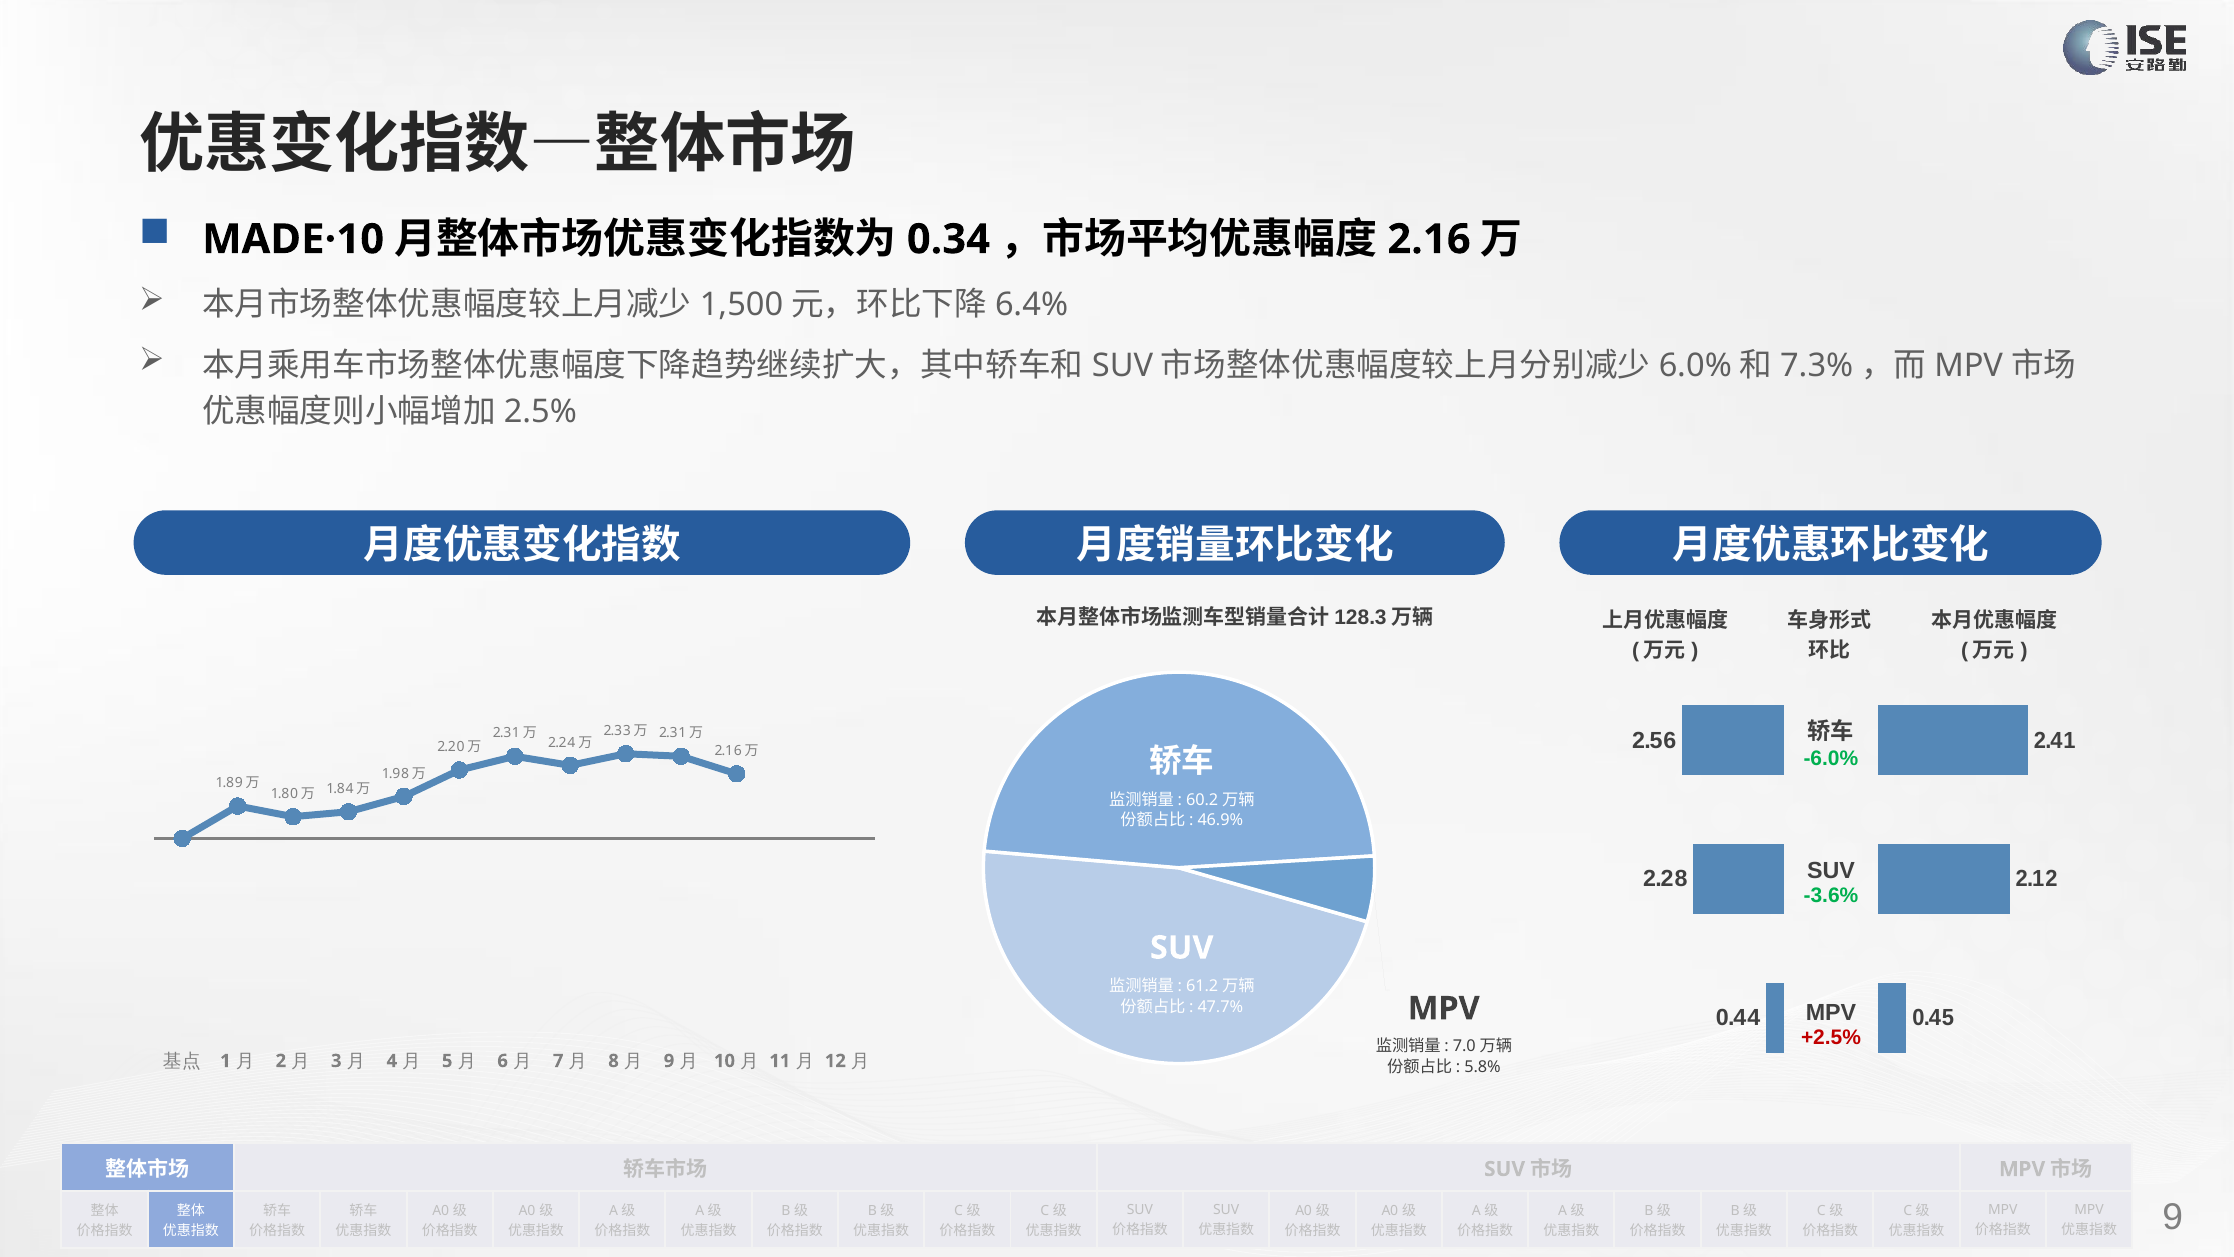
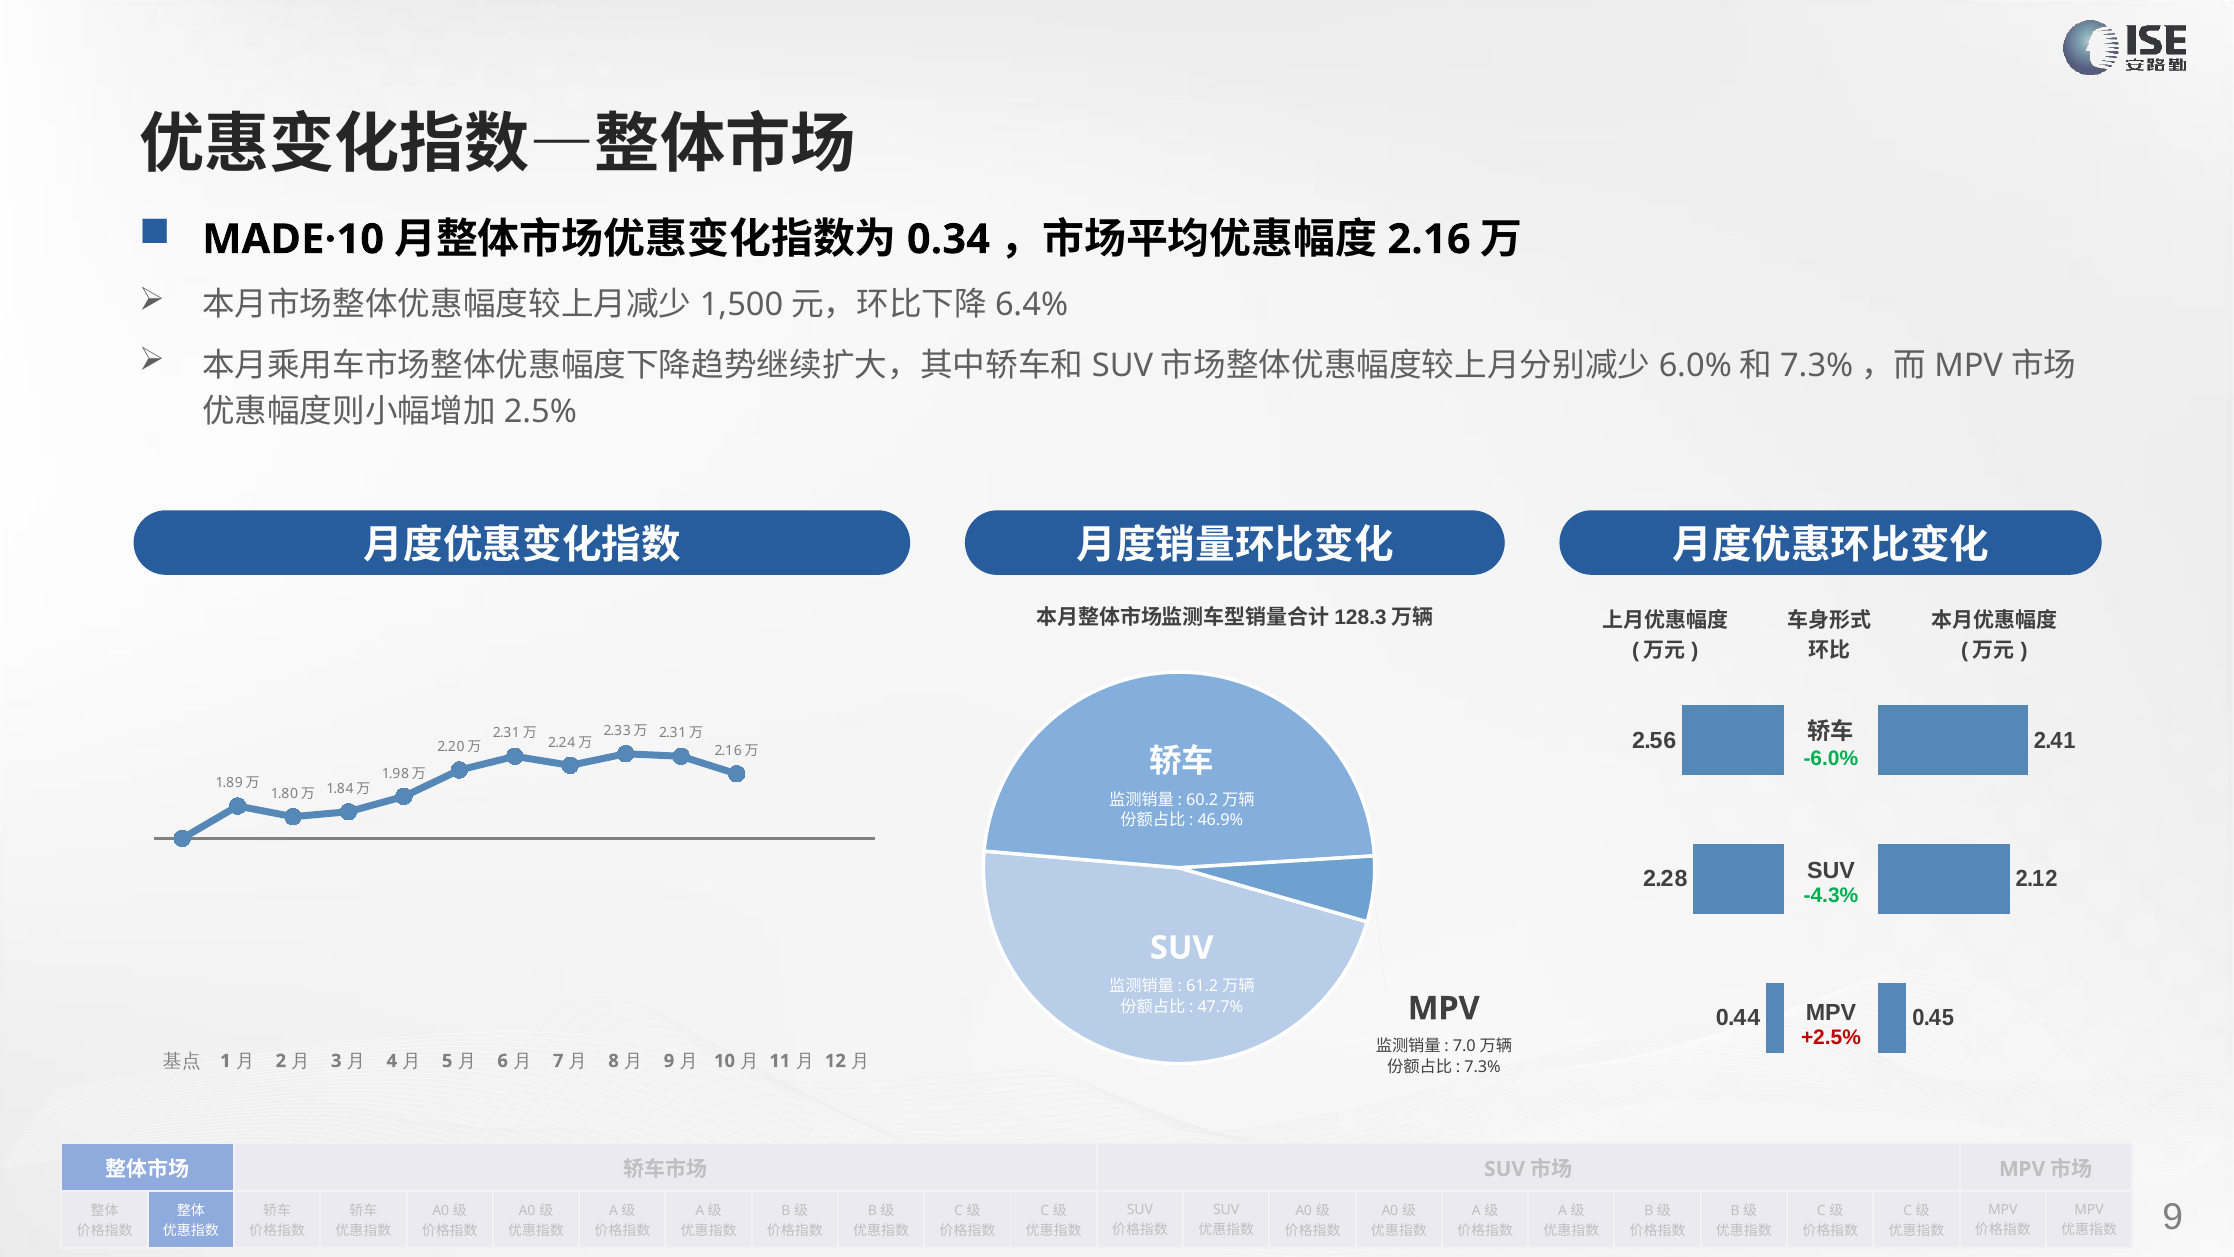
-3.6%: -3.6% -> -4.3%
5.8%: 5.8% -> 7.3%
